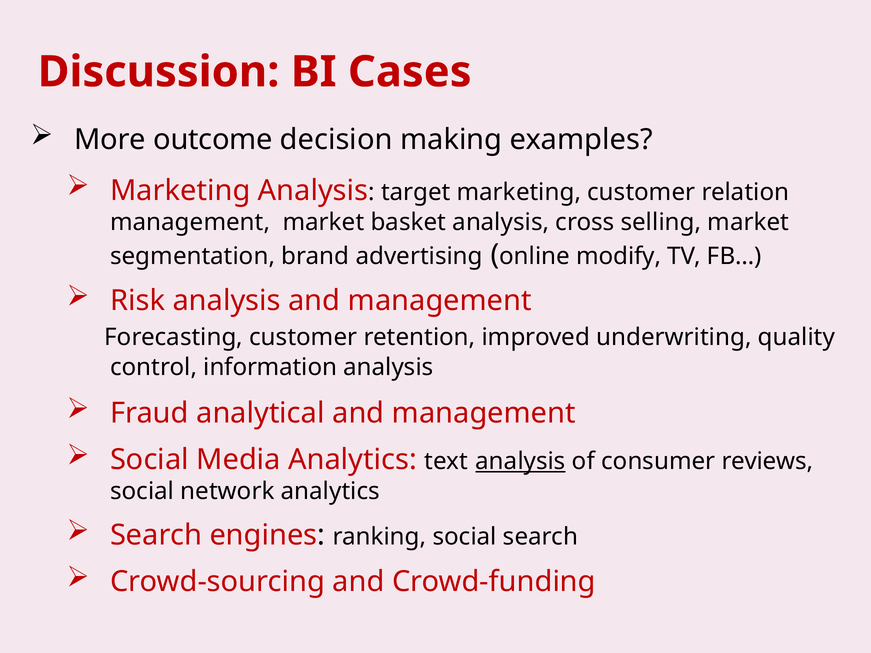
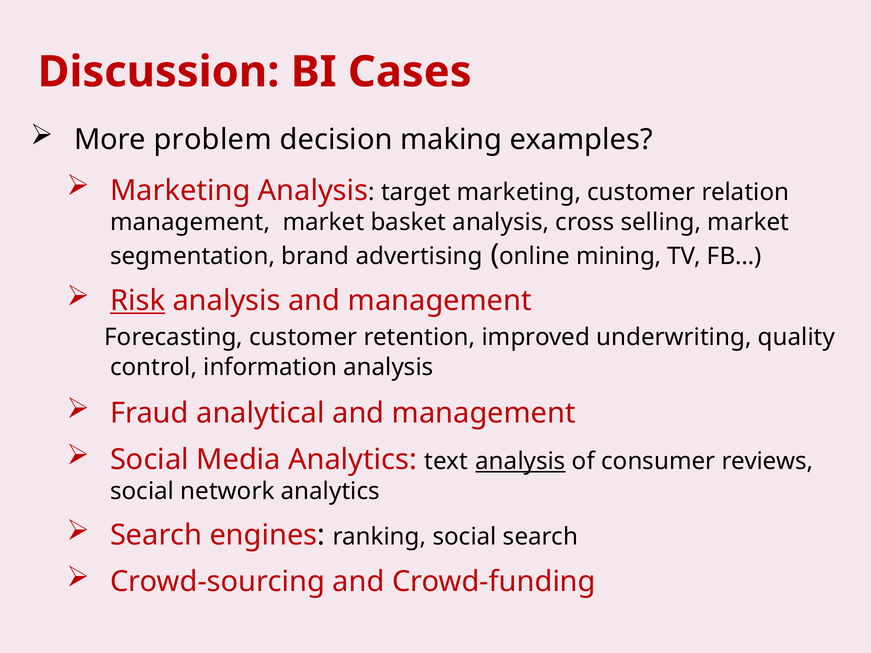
outcome: outcome -> problem
modify: modify -> mining
Risk underline: none -> present
